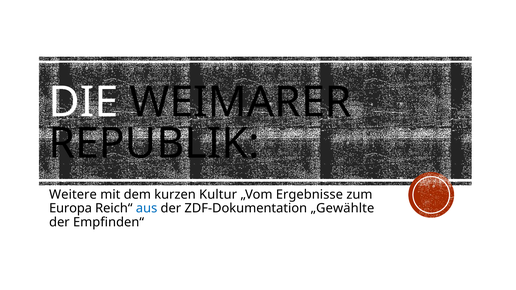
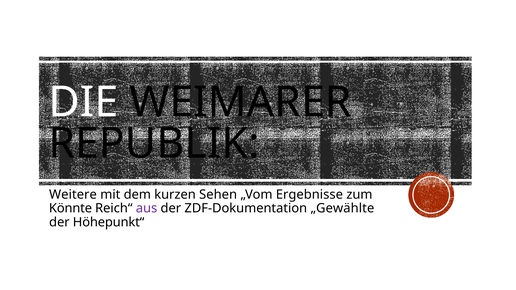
Kultur: Kultur -> Sehen
Europa: Europa -> Könnte
aus colour: blue -> purple
Empfinden“: Empfinden“ -> Höhepunkt“
